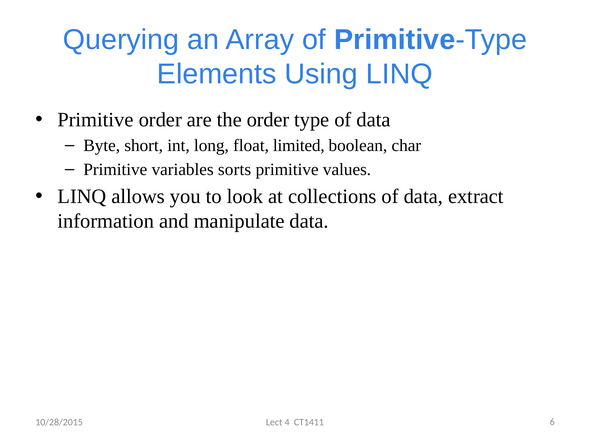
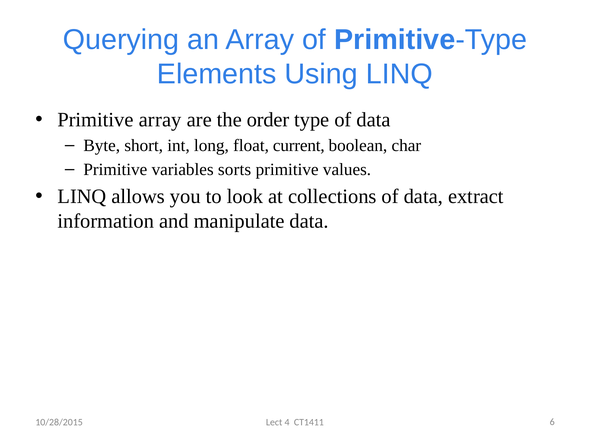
Primitive order: order -> array
limited: limited -> current
